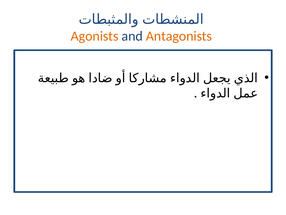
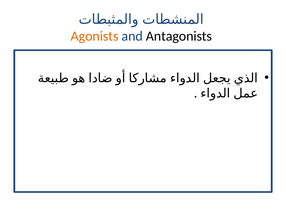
Antagonists colour: orange -> black
